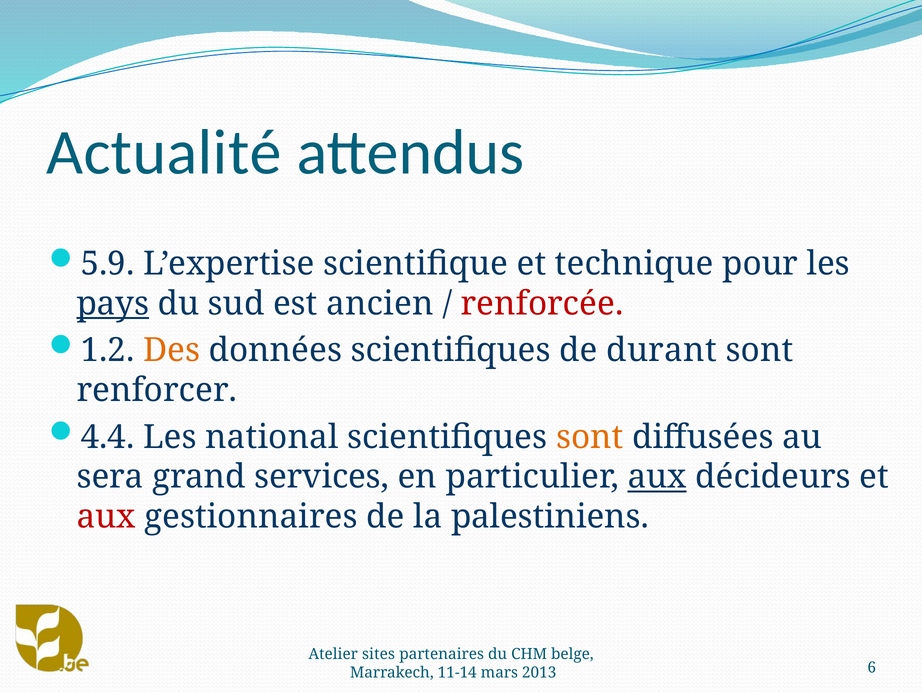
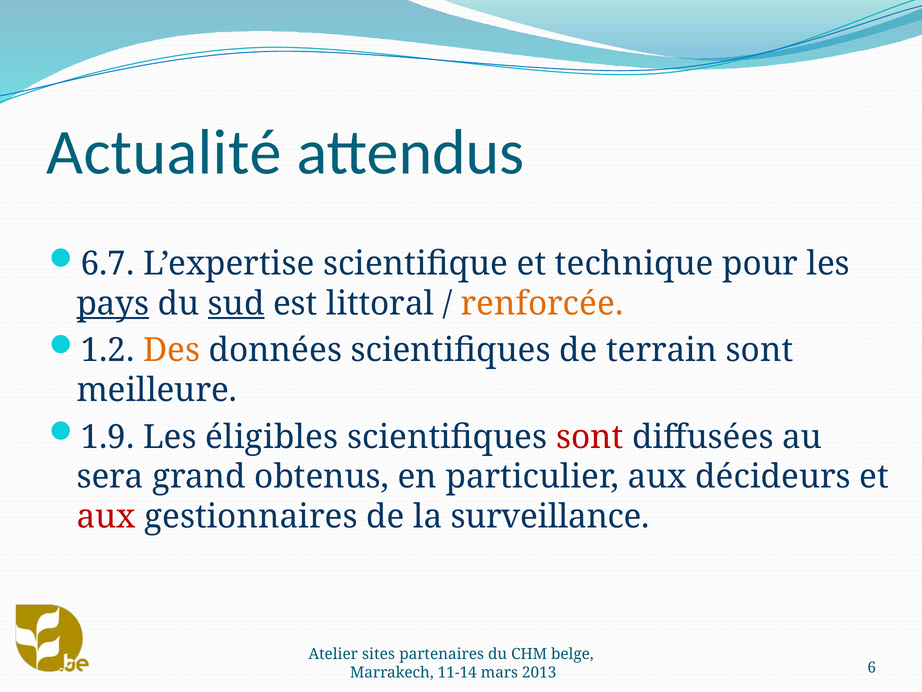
5.9: 5.9 -> 6.7
sud underline: none -> present
ancien: ancien -> littoral
renforcée colour: red -> orange
durant: durant -> terrain
renforcer: renforcer -> meilleure
4.4: 4.4 -> 1.9
national: national -> éligibles
sont at (590, 437) colour: orange -> red
services: services -> obtenus
aux at (657, 477) underline: present -> none
palestiniens: palestiniens -> surveillance
